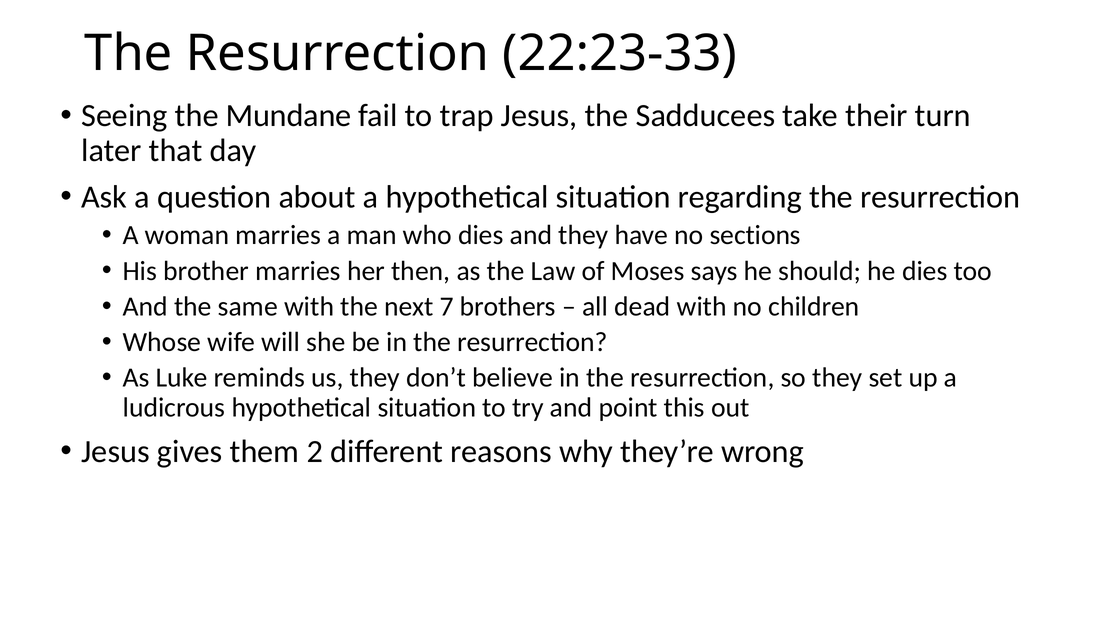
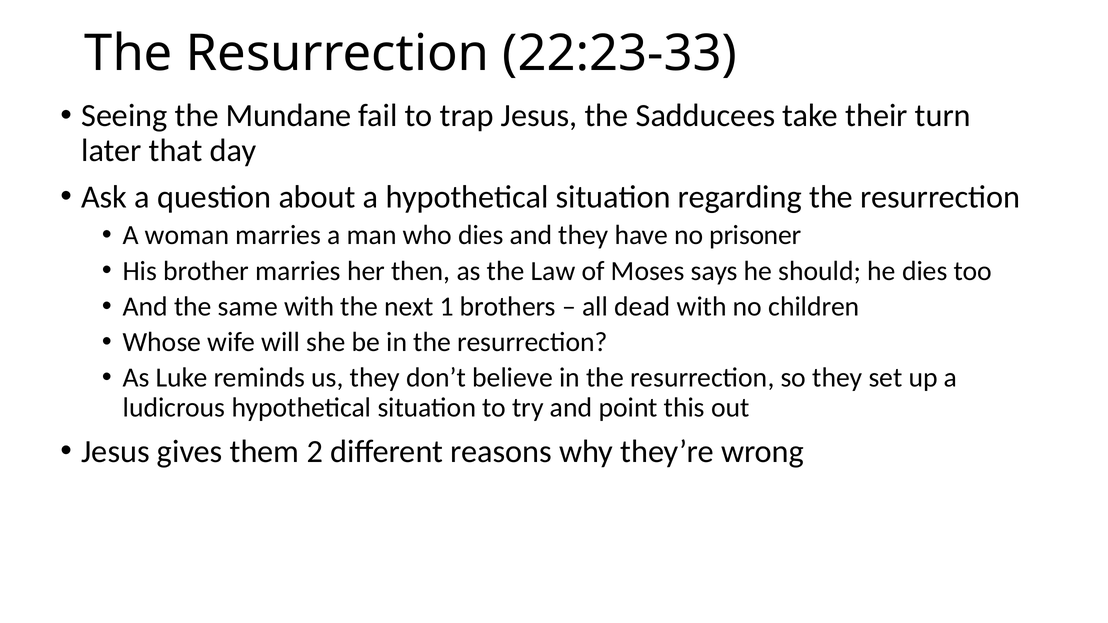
sections: sections -> prisoner
7: 7 -> 1
